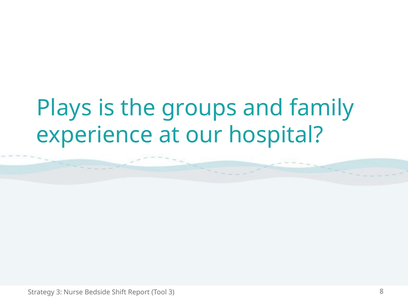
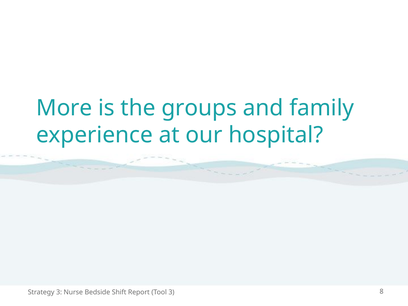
Plays: Plays -> More
